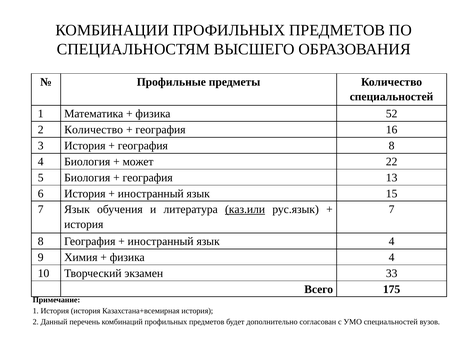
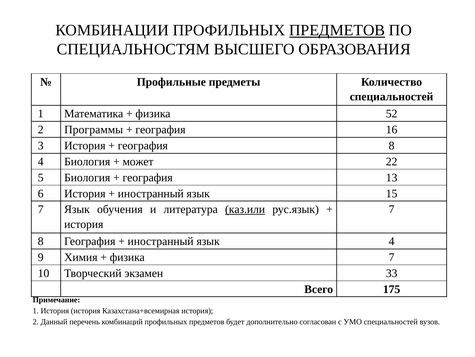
ПРЕДМЕТОВ at (337, 30) underline: none -> present
2 Количество: Количество -> Программы
физика 4: 4 -> 7
